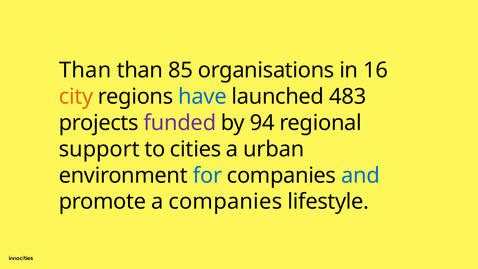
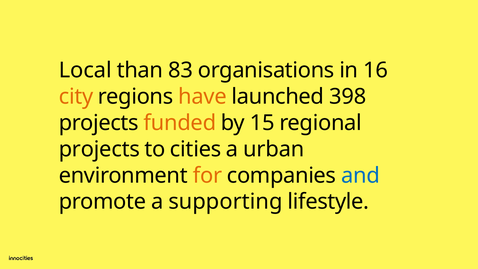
Than at (85, 70): Than -> Local
85: 85 -> 83
have colour: blue -> orange
483: 483 -> 398
funded colour: purple -> orange
94: 94 -> 15
support at (99, 149): support -> projects
for colour: blue -> orange
a companies: companies -> supporting
